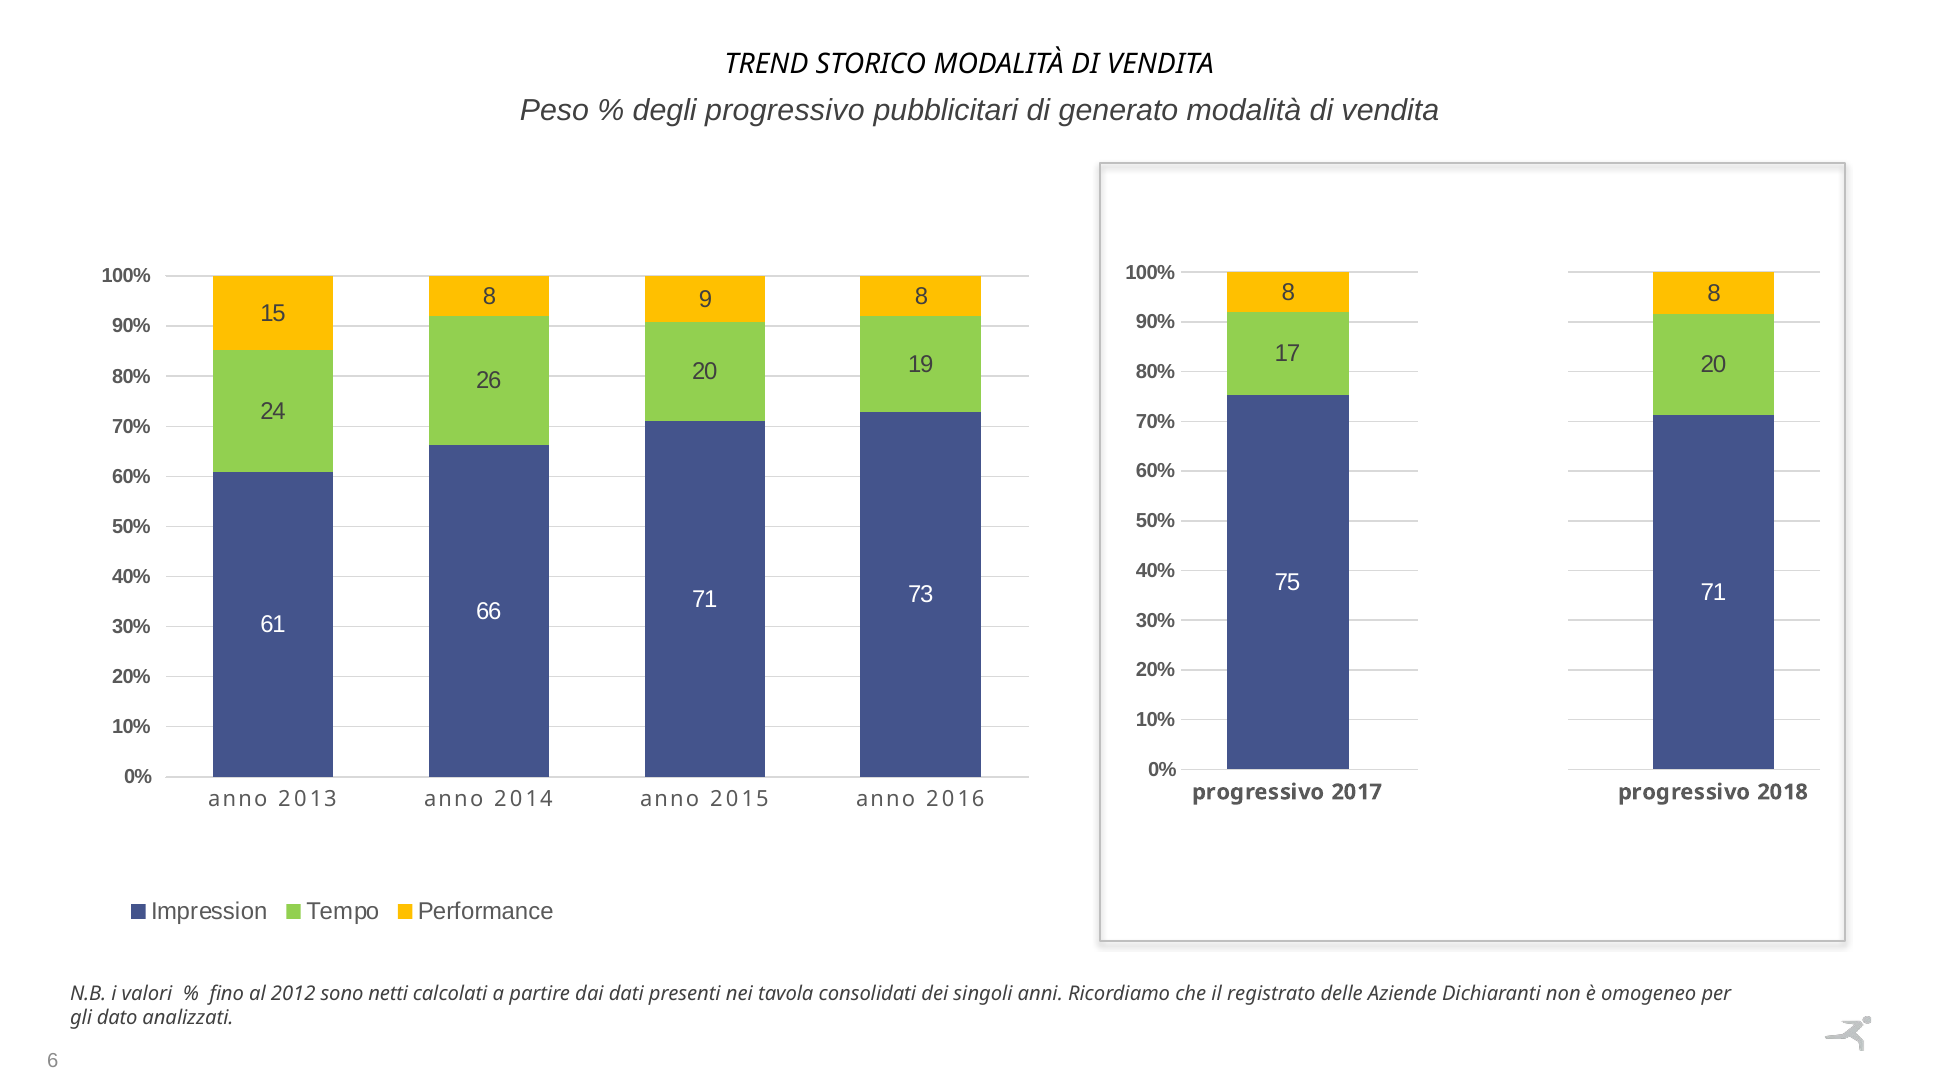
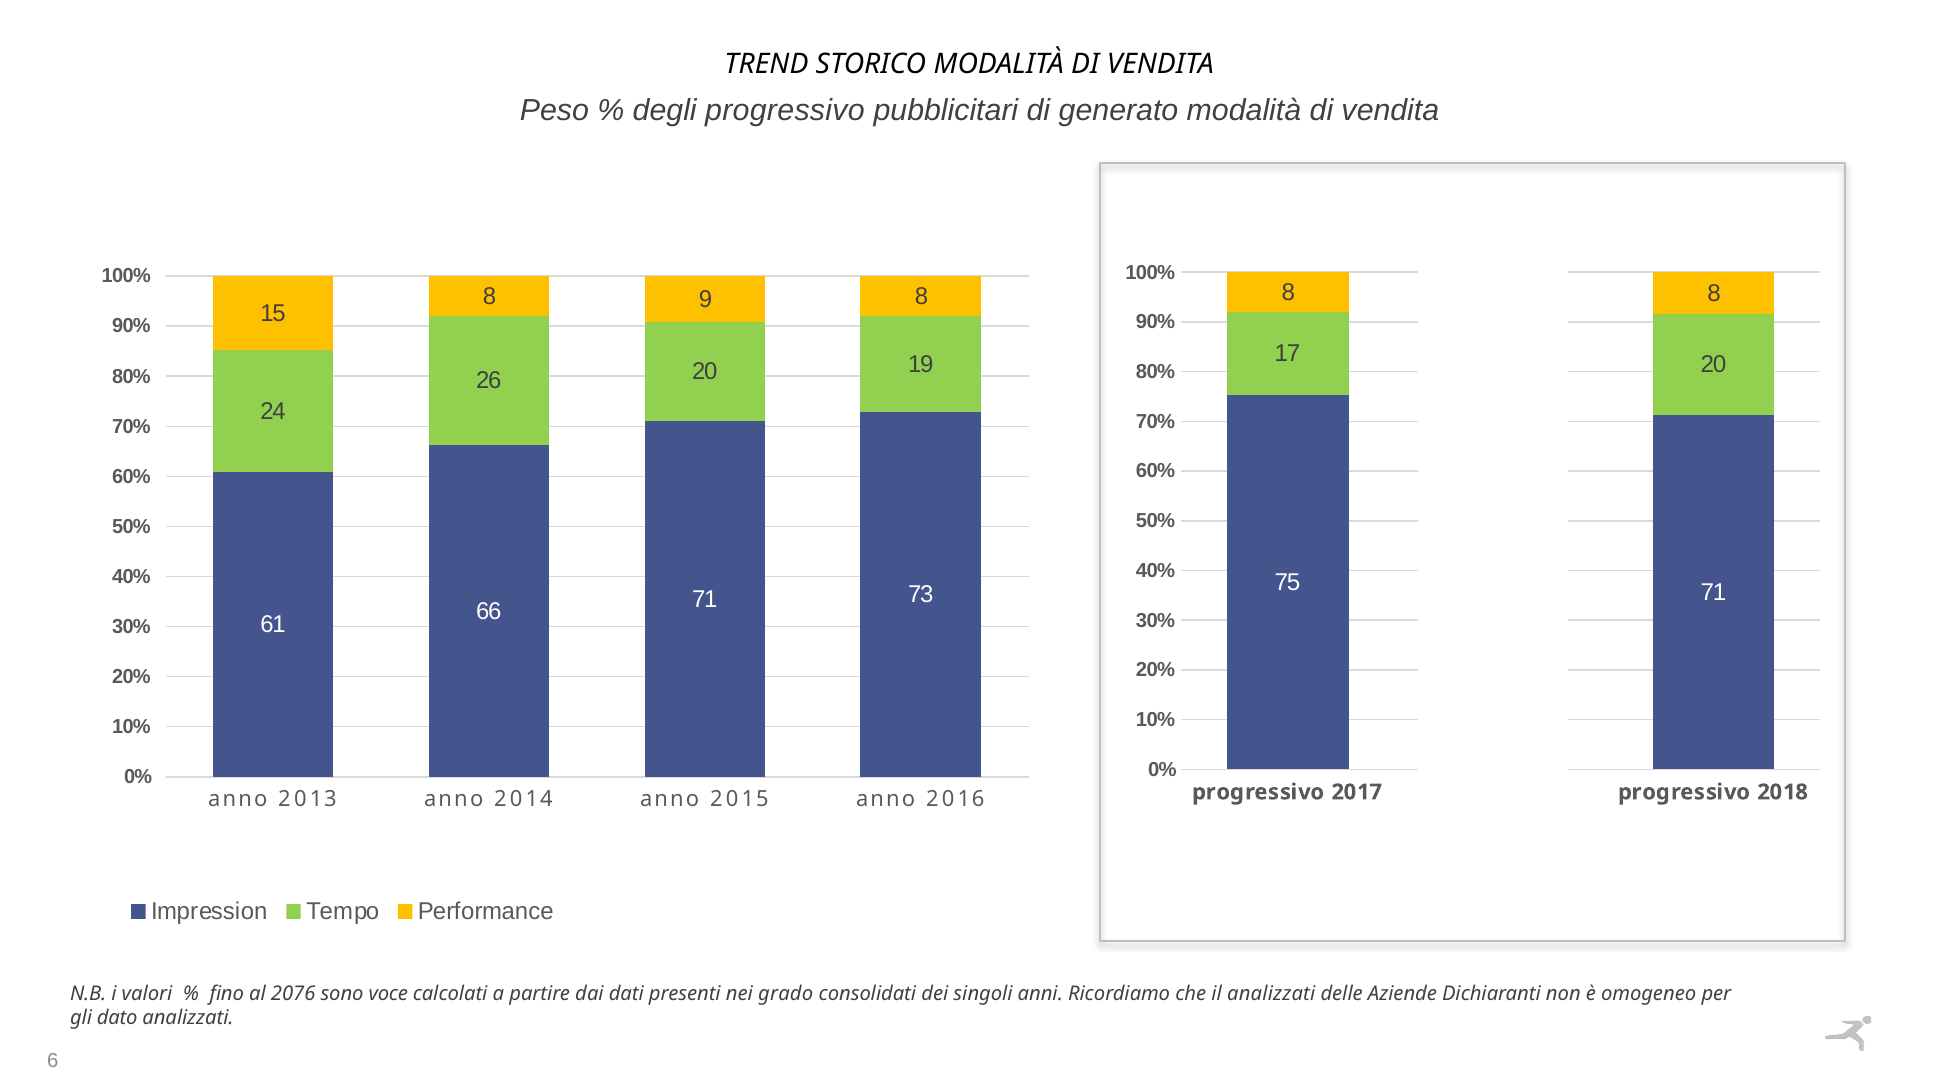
2012: 2012 -> 2076
netti: netti -> voce
tavola: tavola -> grado
il registrato: registrato -> analizzati
